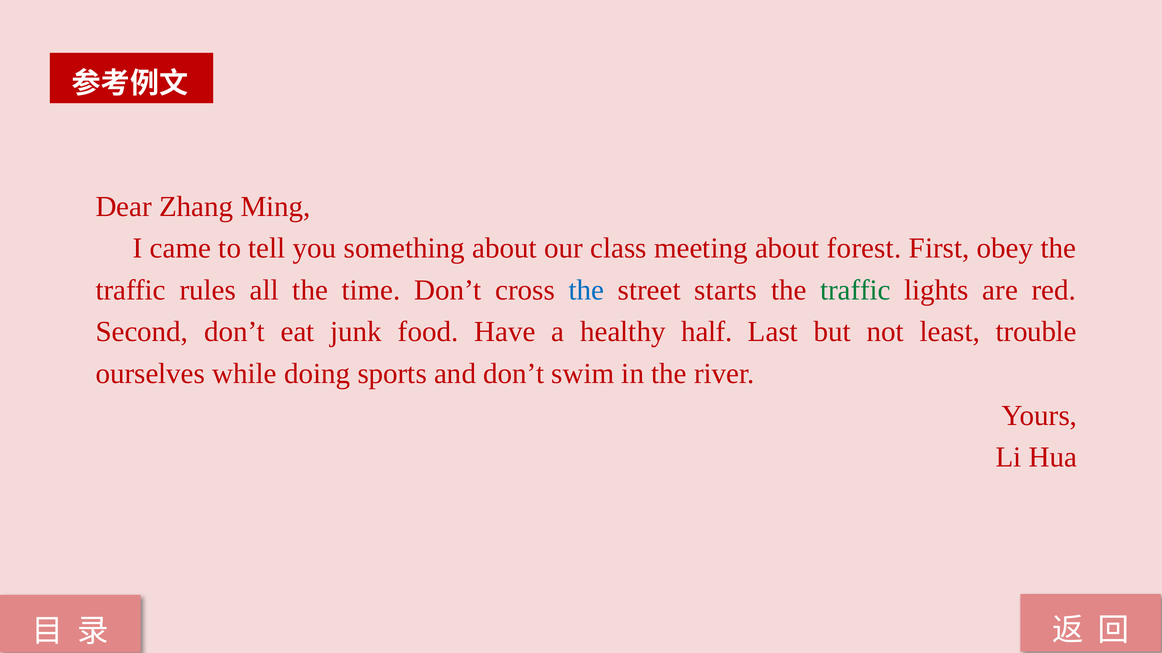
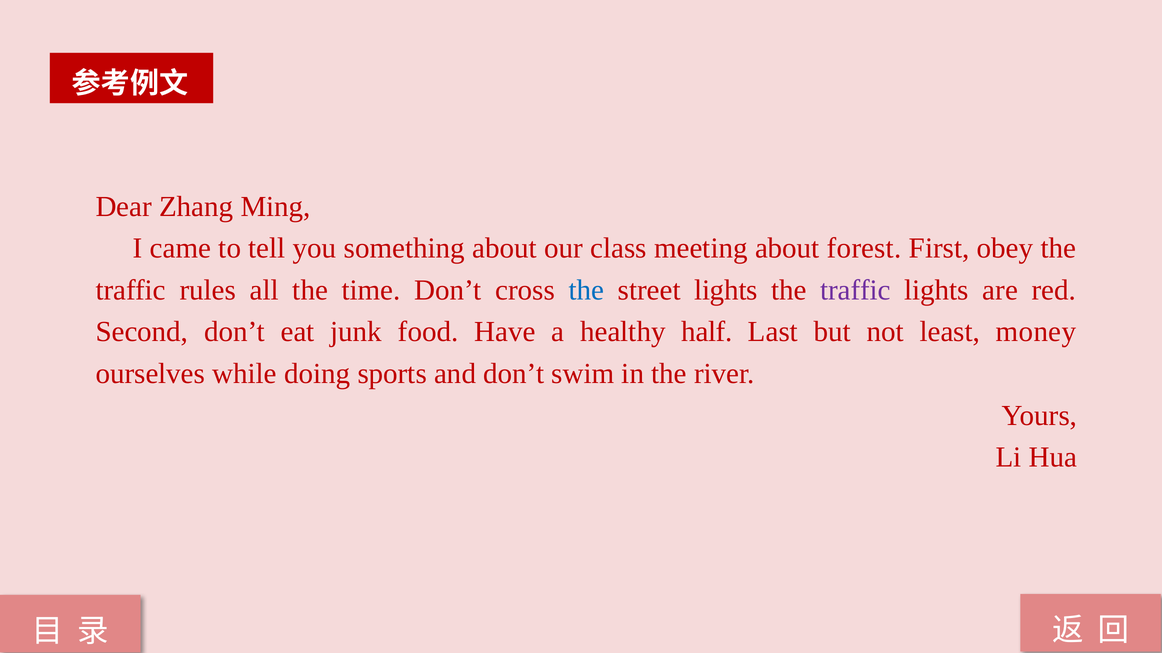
street starts: starts -> lights
traffic at (855, 290) colour: green -> purple
trouble: trouble -> money
